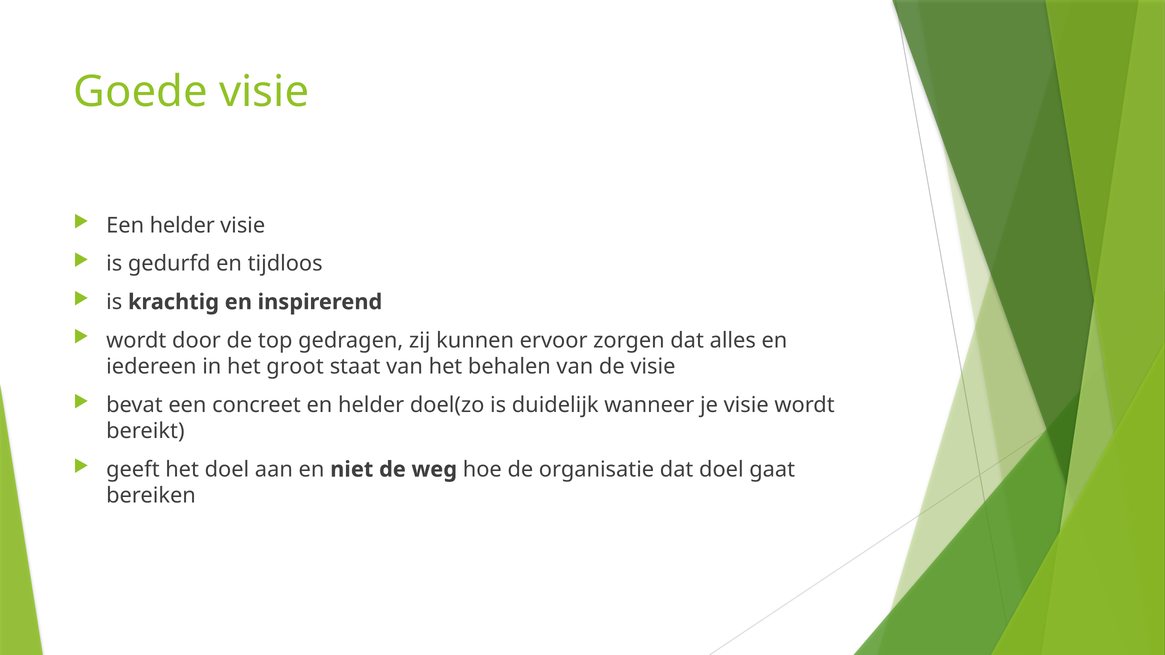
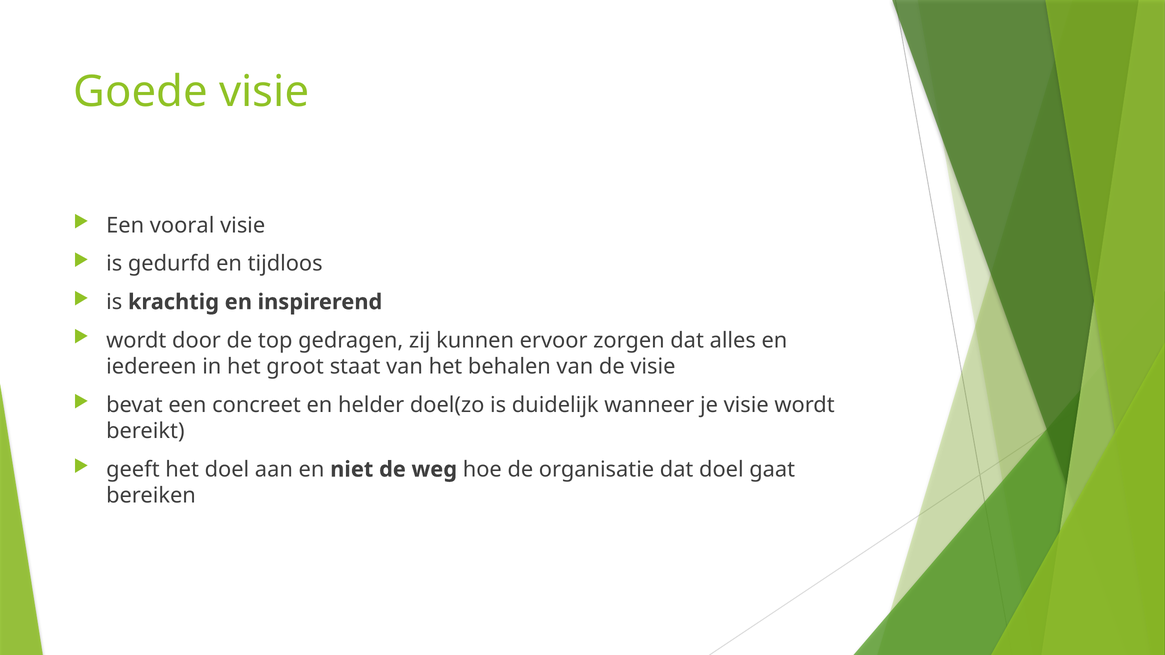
Een helder: helder -> vooral
